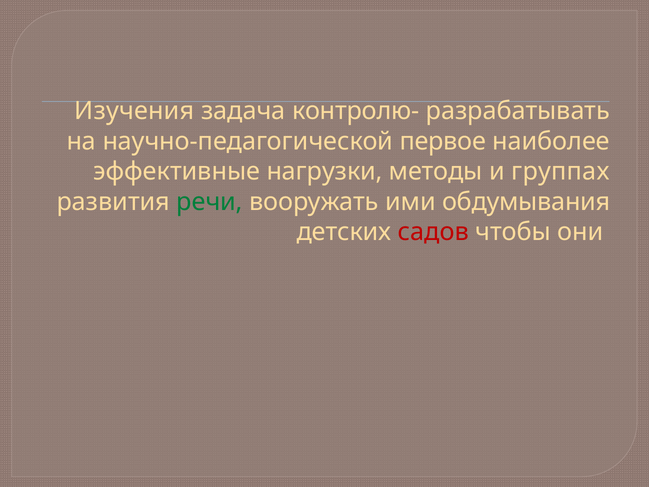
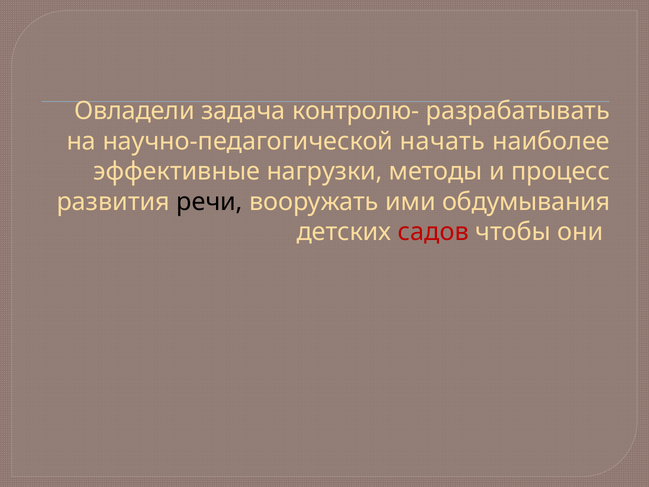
Изучения: Изучения -> Овладели
первое: первое -> начать
группах: группах -> процесс
речи colour: green -> black
